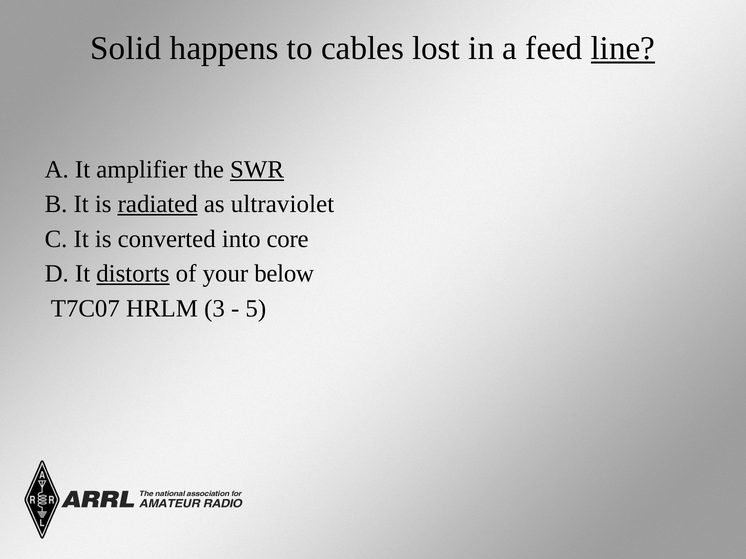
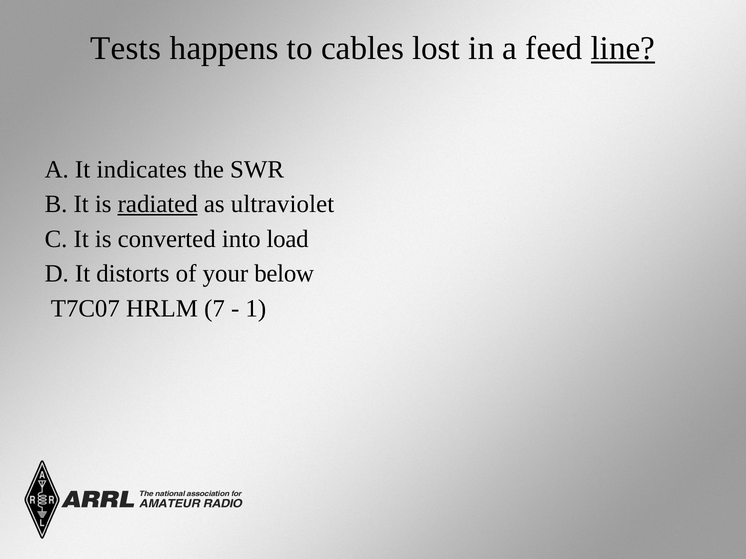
Solid: Solid -> Tests
amplifier: amplifier -> indicates
SWR underline: present -> none
core: core -> load
distorts underline: present -> none
3: 3 -> 7
5: 5 -> 1
